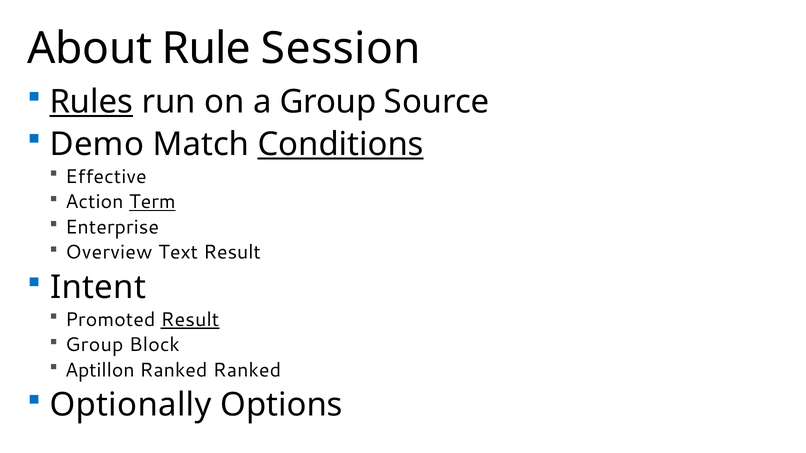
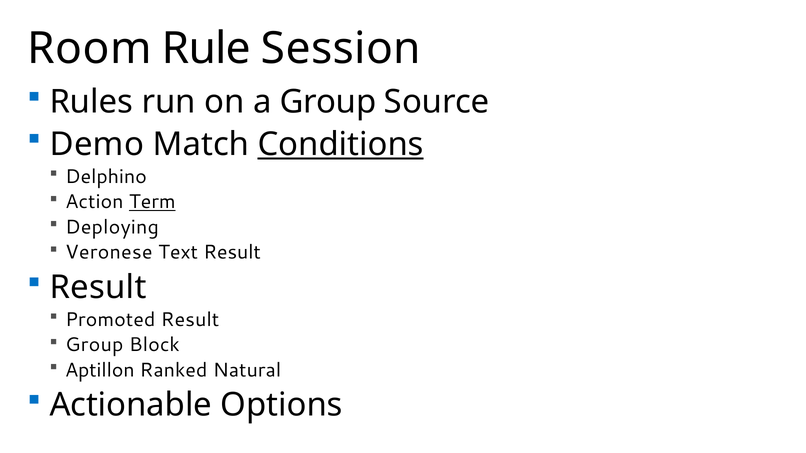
About: About -> Room
Rules underline: present -> none
Effective: Effective -> Delphino
Enterprise: Enterprise -> Deploying
Overview: Overview -> Veronese
Intent at (98, 287): Intent -> Result
Result at (190, 320) underline: present -> none
Ranked Ranked: Ranked -> Natural
Optionally: Optionally -> Actionable
